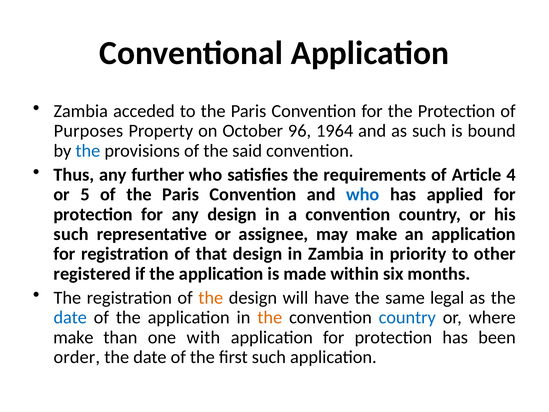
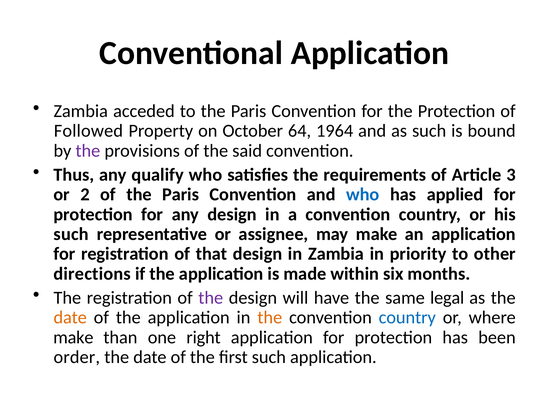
Purposes: Purposes -> Followed
96: 96 -> 64
the at (88, 151) colour: blue -> purple
further: further -> qualify
4: 4 -> 3
5: 5 -> 2
registered: registered -> directions
the at (211, 298) colour: orange -> purple
date at (70, 317) colour: blue -> orange
with: with -> right
